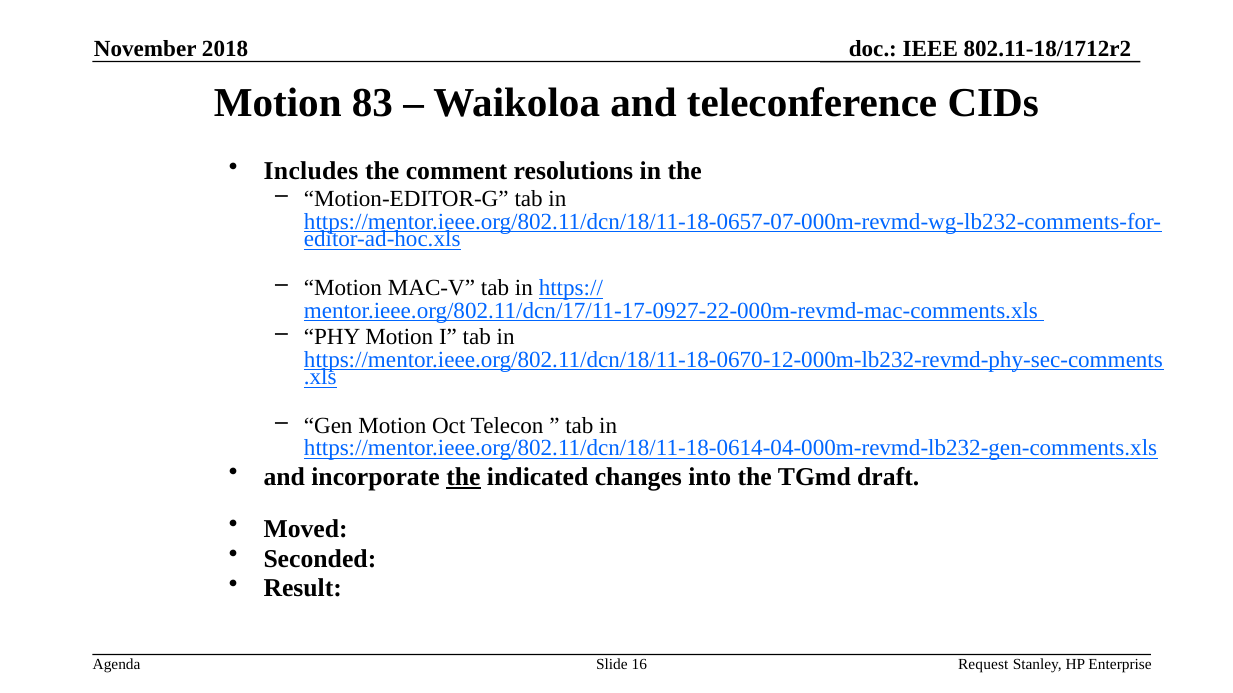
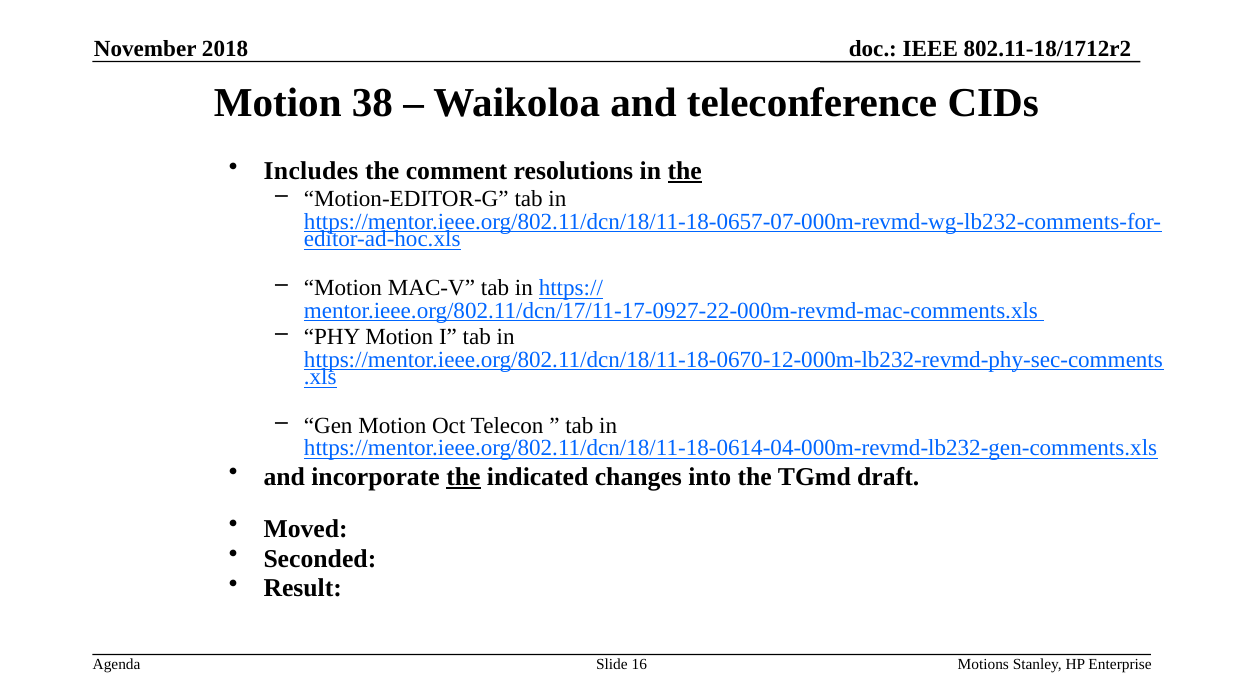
83: 83 -> 38
the at (685, 171) underline: none -> present
Request: Request -> Motions
